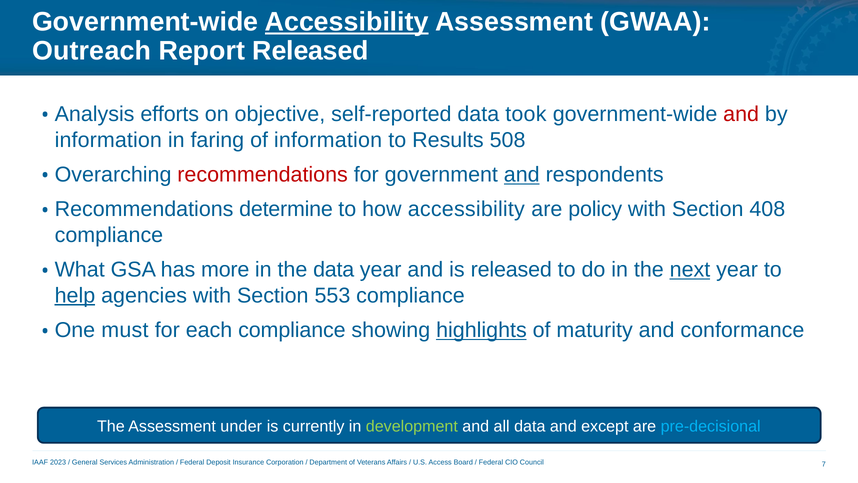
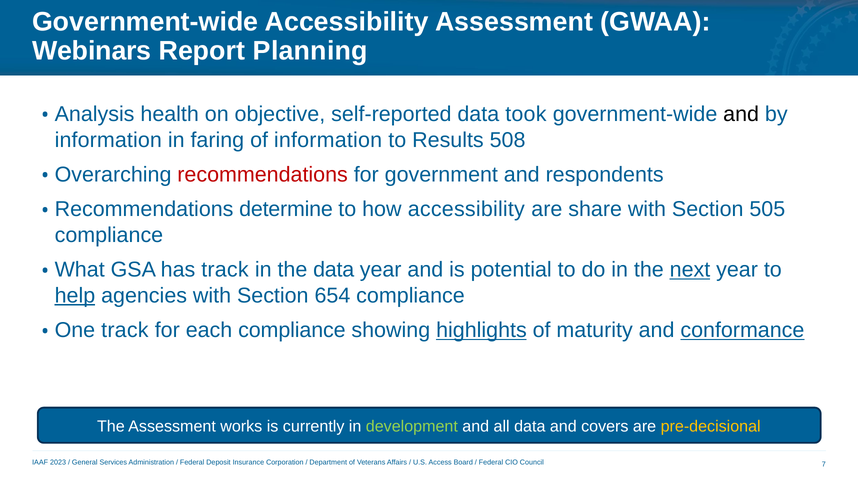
Accessibility at (347, 22) underline: present -> none
Outreach: Outreach -> Webinars
Report Released: Released -> Planning
efforts: efforts -> health
and at (741, 114) colour: red -> black
and at (522, 175) underline: present -> none
policy: policy -> share
408: 408 -> 505
has more: more -> track
is released: released -> potential
553: 553 -> 654
One must: must -> track
conformance underline: none -> present
under: under -> works
except: except -> covers
pre-decisional colour: light blue -> yellow
